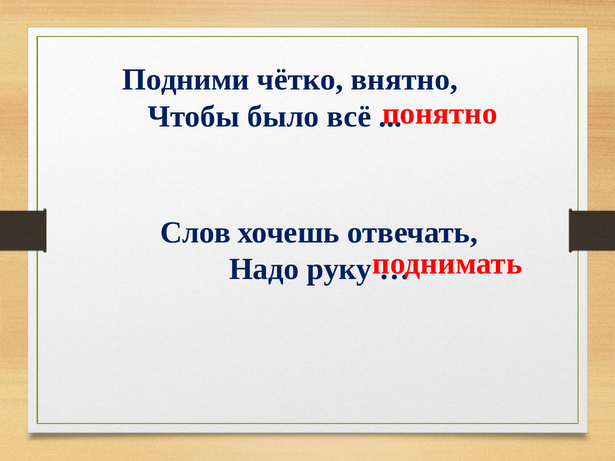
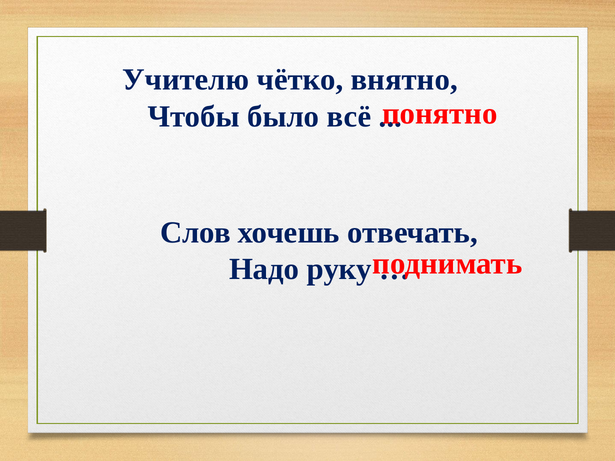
Подними: Подними -> Учителю
